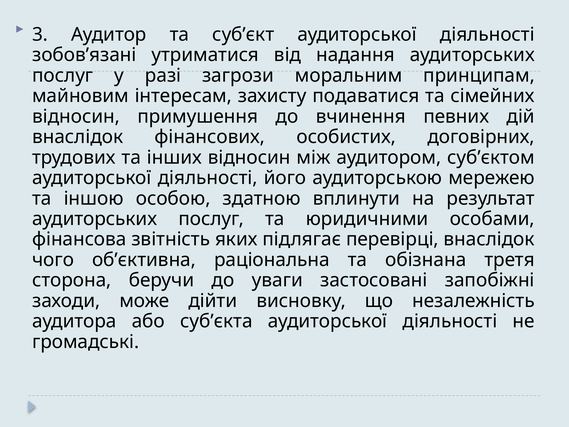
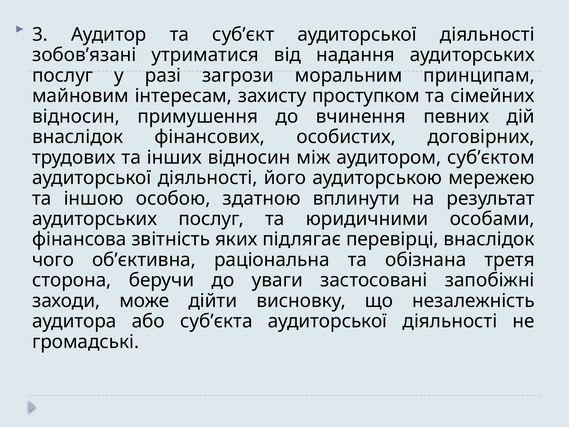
подаватися: подаватися -> проступком
